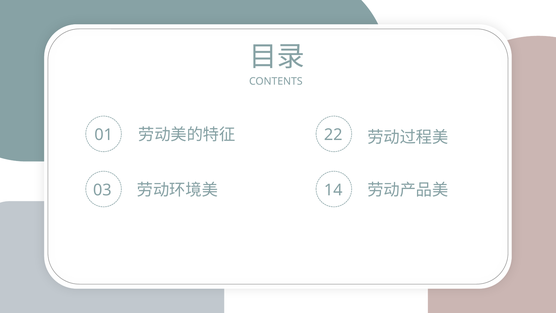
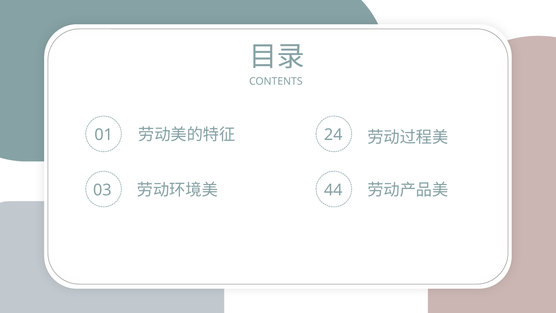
22: 22 -> 24
14: 14 -> 44
